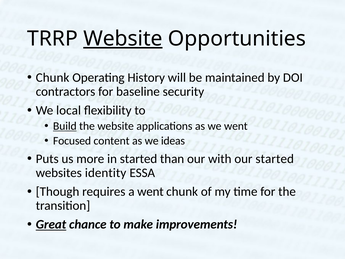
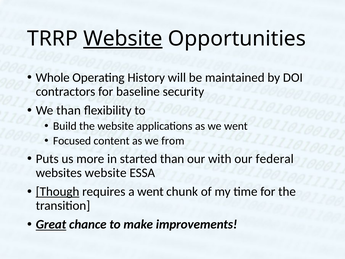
Chunk at (53, 78): Chunk -> Whole
We local: local -> than
Build underline: present -> none
ideas: ideas -> from
our started: started -> federal
websites identity: identity -> website
Though underline: none -> present
